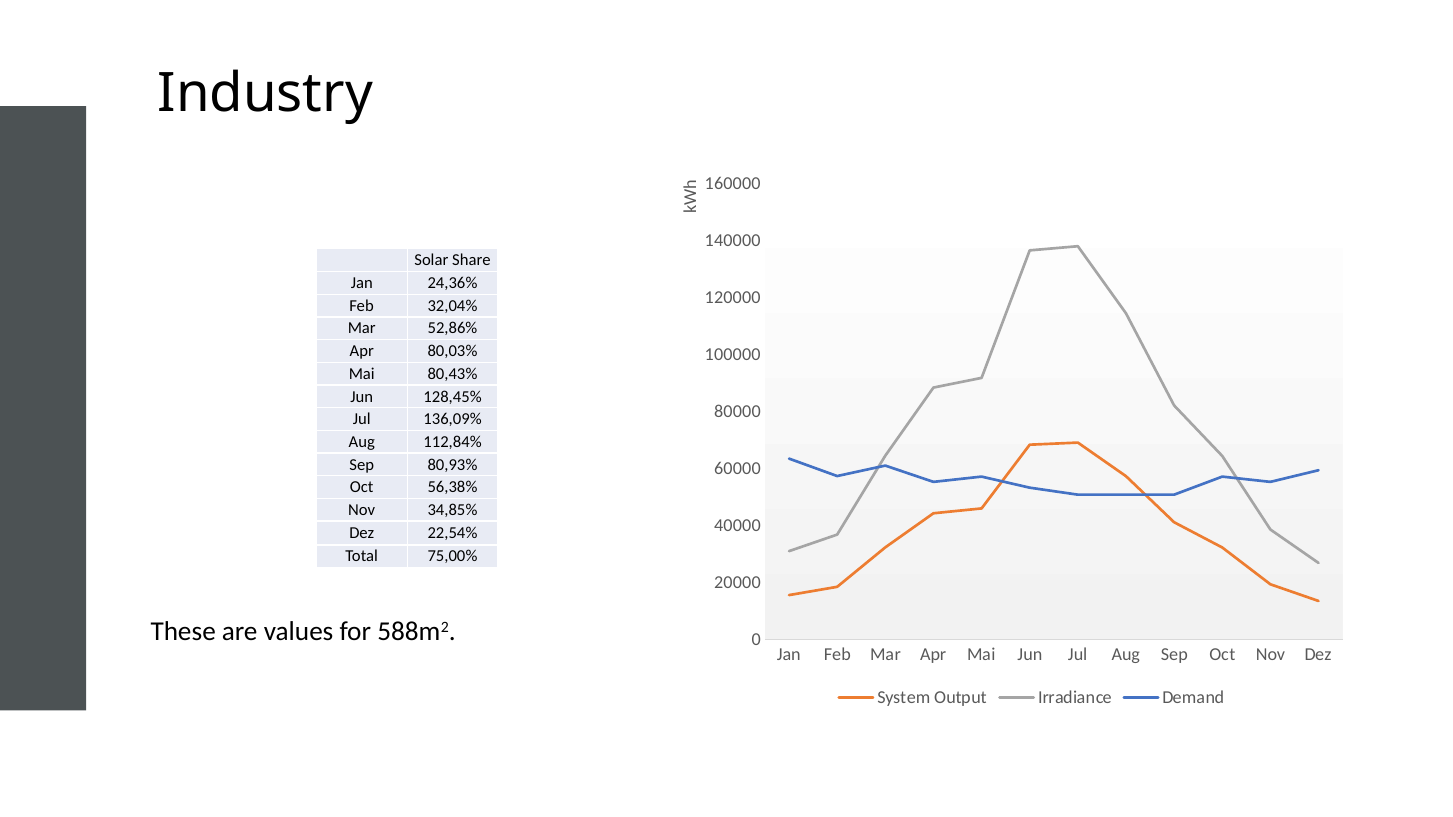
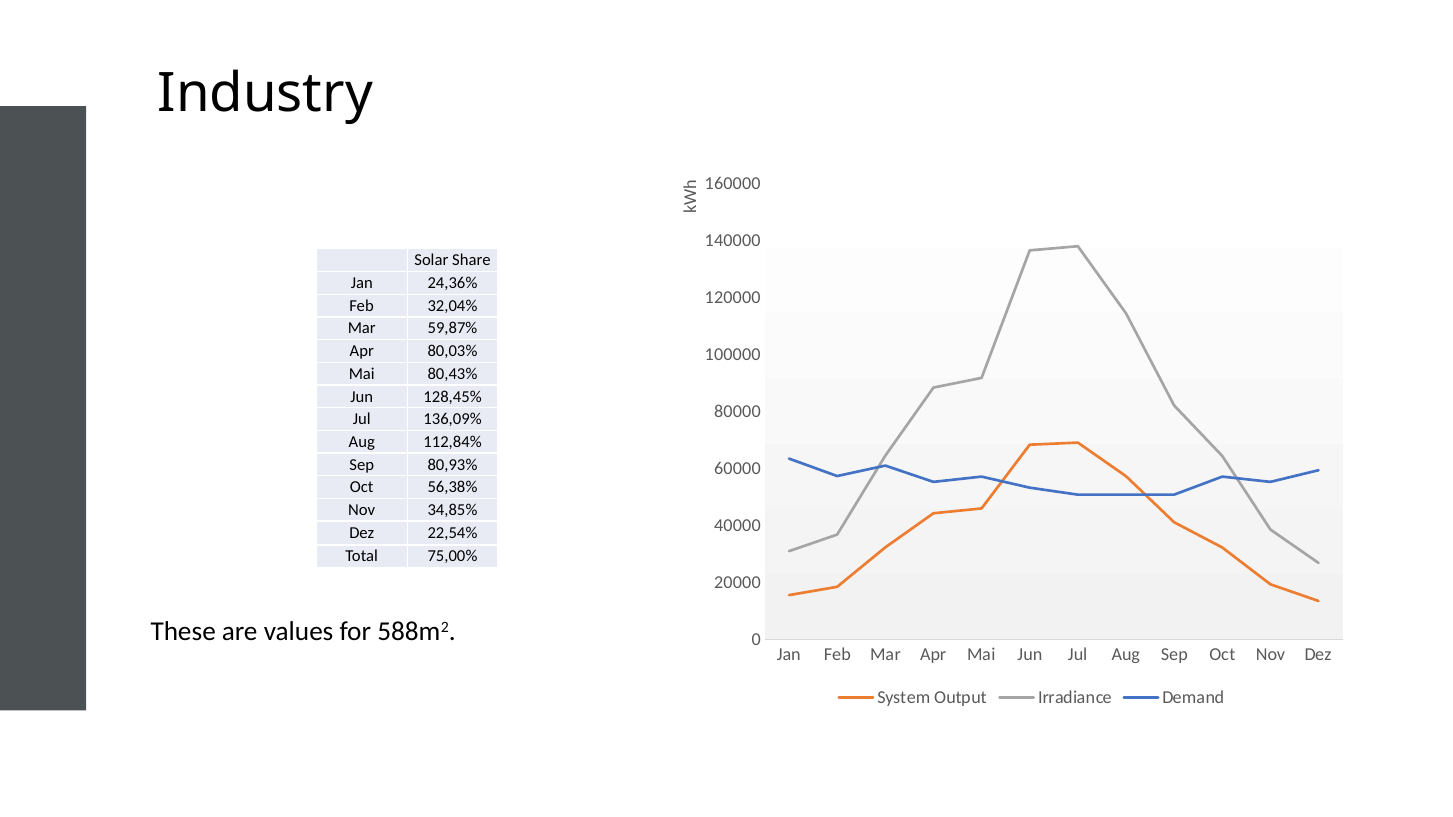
52,86%: 52,86% -> 59,87%
